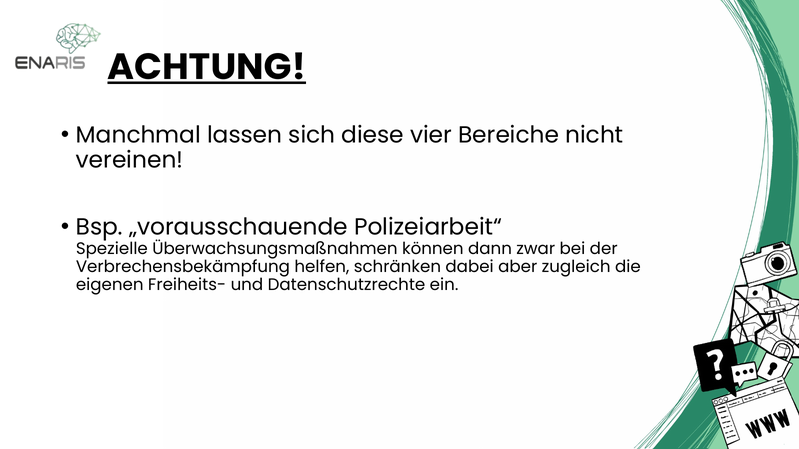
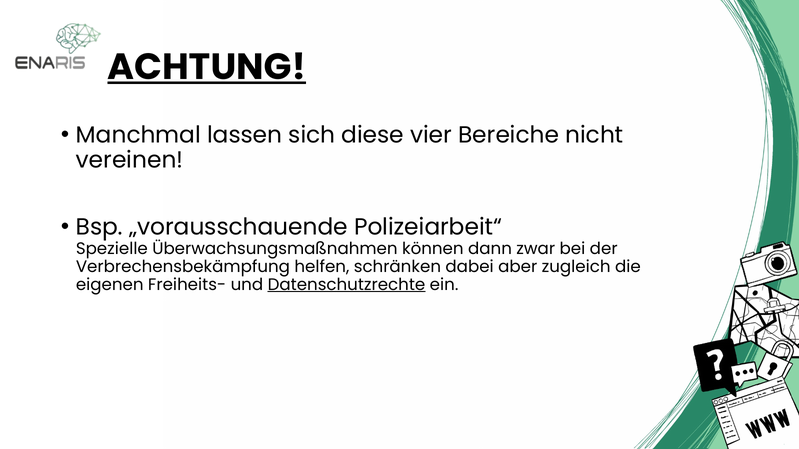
Datenschutzrechte underline: none -> present
